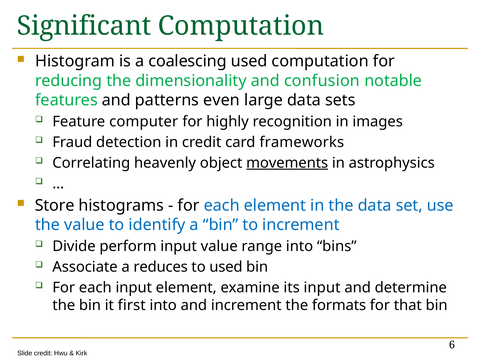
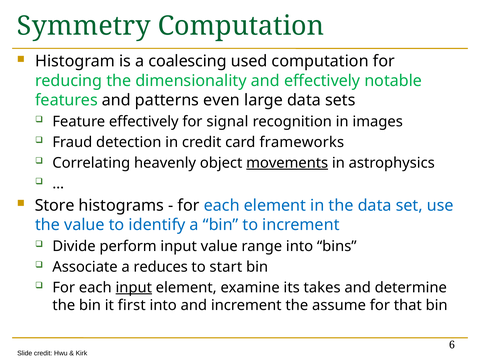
Significant: Significant -> Symmetry
and confusion: confusion -> effectively
Feature computer: computer -> effectively
highly: highly -> signal
to used: used -> start
input at (134, 288) underline: none -> present
its input: input -> takes
formats: formats -> assume
